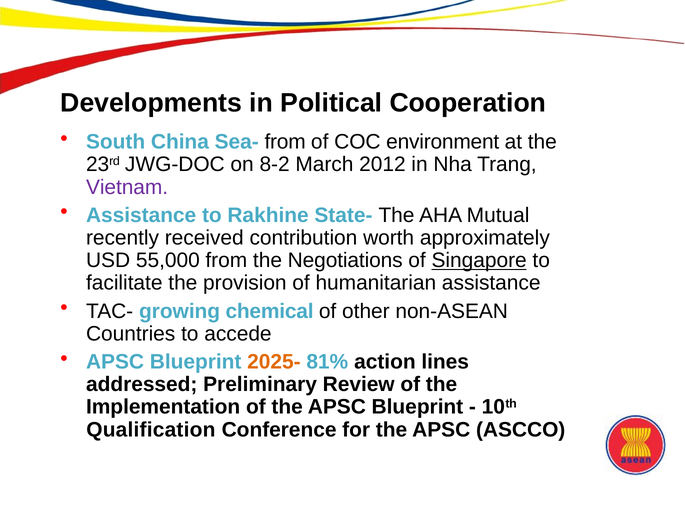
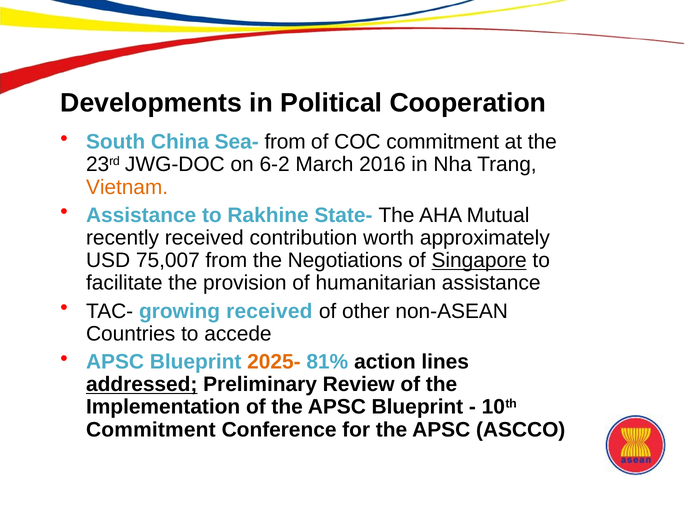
COC environment: environment -> commitment
8-2: 8-2 -> 6-2
2012: 2012 -> 2016
Vietnam colour: purple -> orange
55,000: 55,000 -> 75,007
growing chemical: chemical -> received
addressed underline: none -> present
Qualification at (151, 429): Qualification -> Commitment
